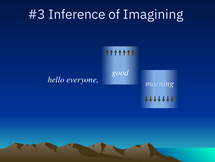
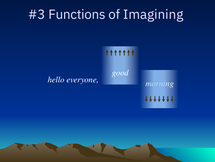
Inference: Inference -> Functions
